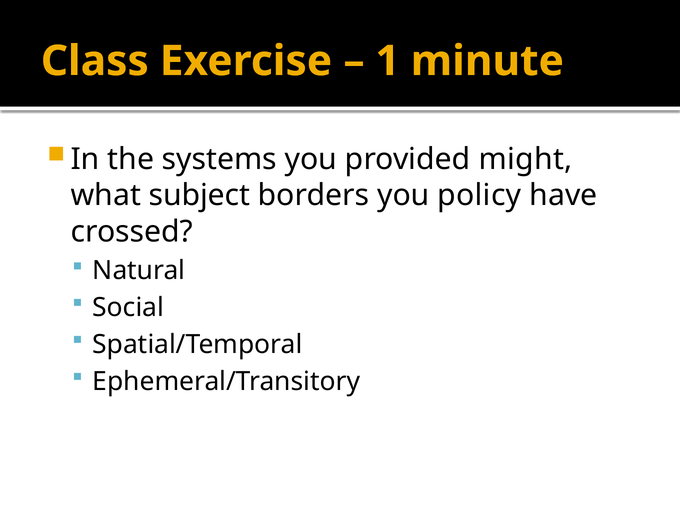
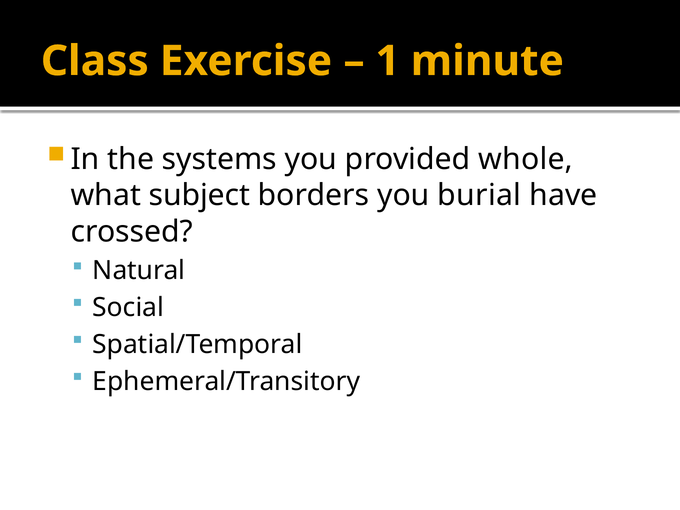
might: might -> whole
policy: policy -> burial
